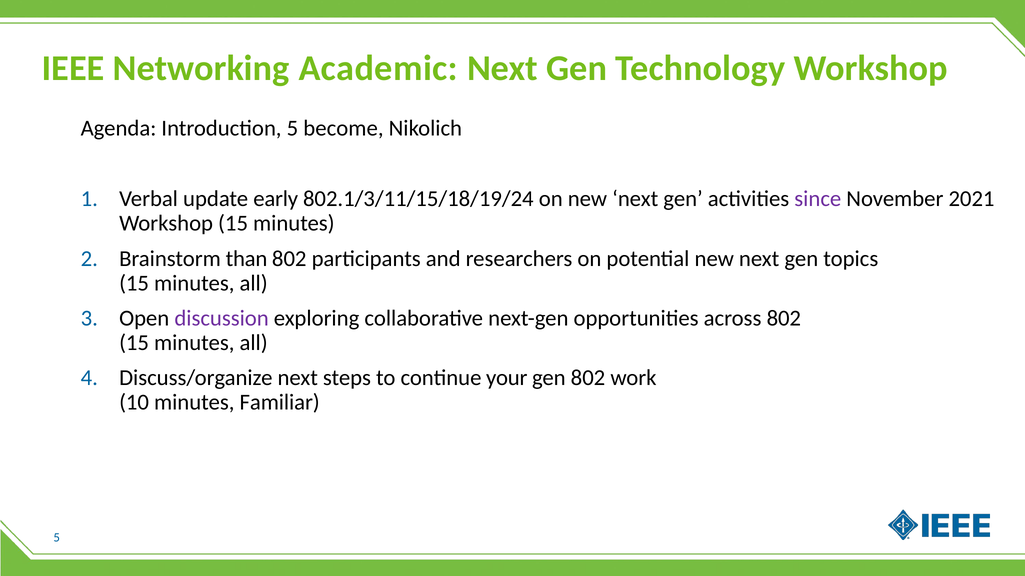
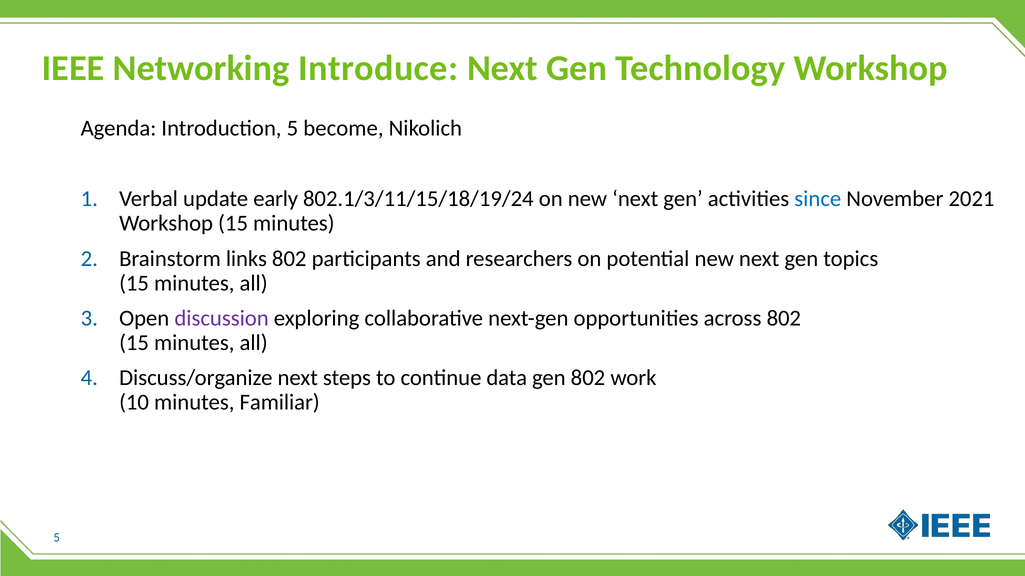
Academic: Academic -> Introduce
since colour: purple -> blue
than: than -> links
your: your -> data
